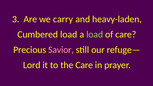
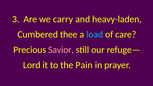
Cumbered load: load -> thee
load at (95, 34) colour: light green -> light blue
the Care: Care -> Pain
